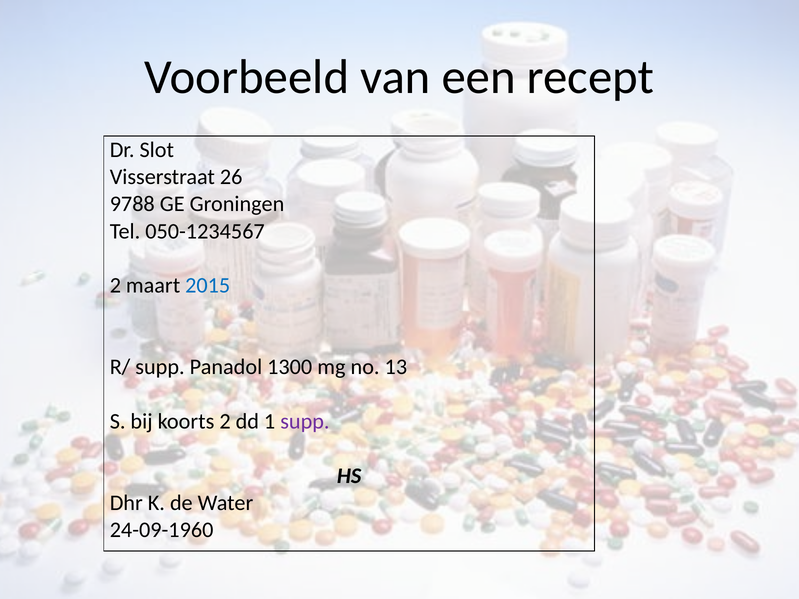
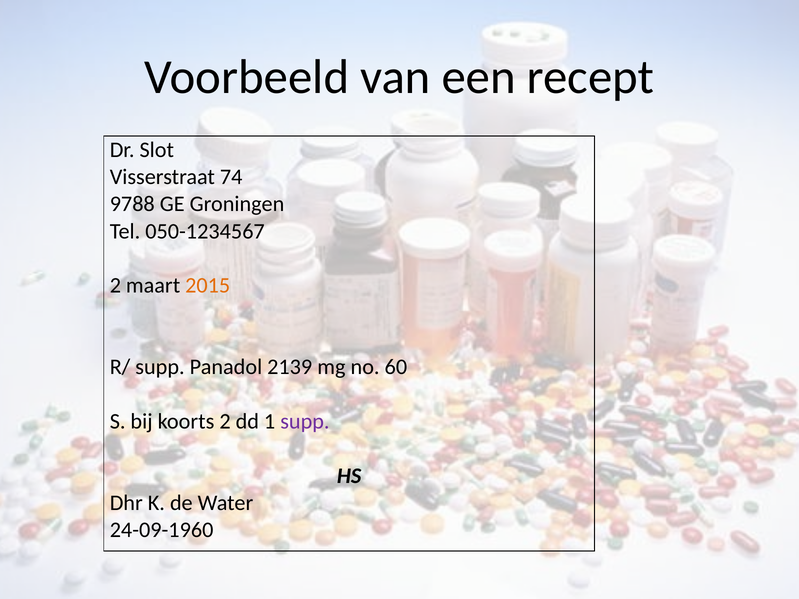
26: 26 -> 74
2015 colour: blue -> orange
1300: 1300 -> 2139
13: 13 -> 60
